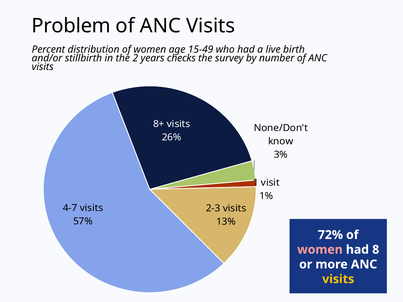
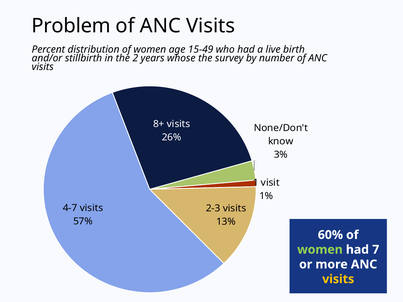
checks: checks -> whose
72%: 72% -> 60%
women at (320, 250) colour: pink -> light green
8: 8 -> 7
